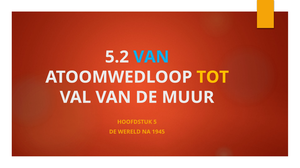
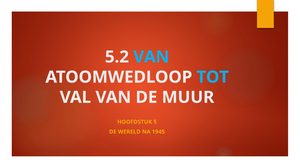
TOT colour: yellow -> light blue
